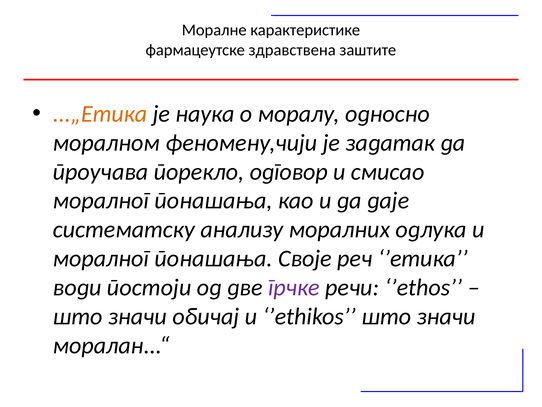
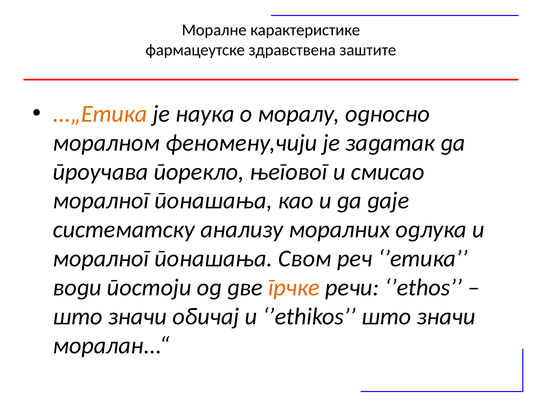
одговор: одговор -> његовог
Своје: Своје -> Свом
грчке colour: purple -> orange
